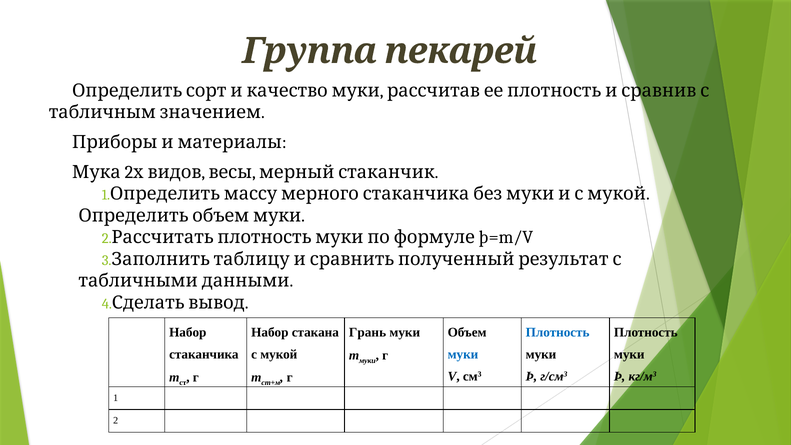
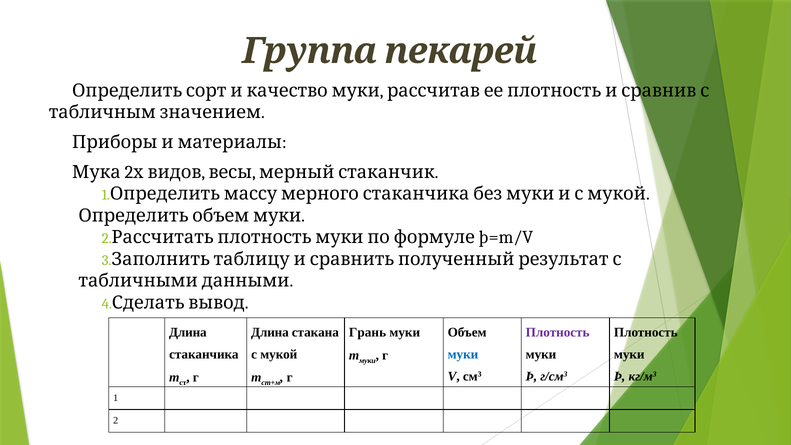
Набор at (188, 332): Набор -> Длина
Набор at (270, 332): Набор -> Длина
Плотность at (558, 332) colour: blue -> purple
